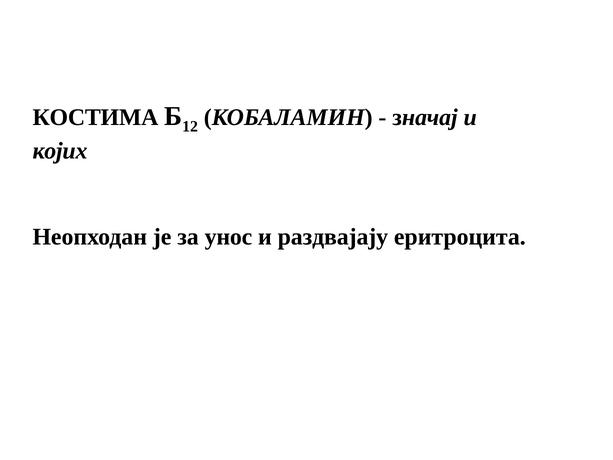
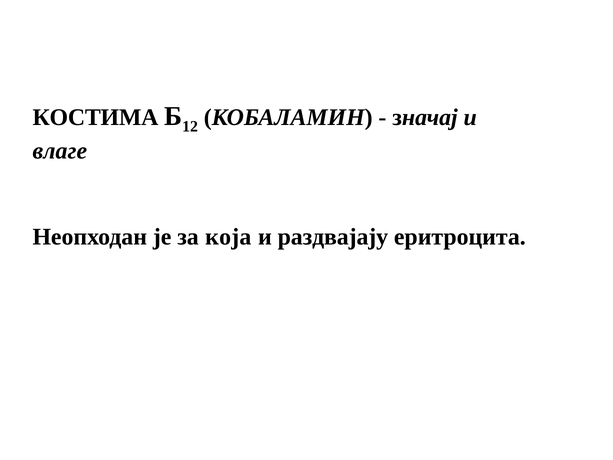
којих: којих -> влаге
унос: унос -> која
